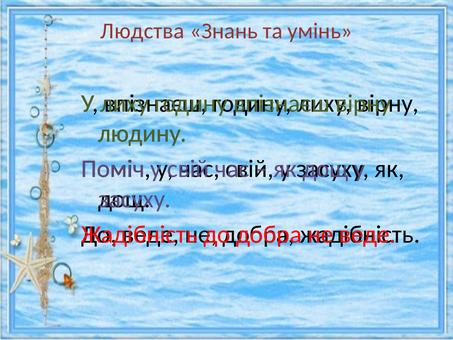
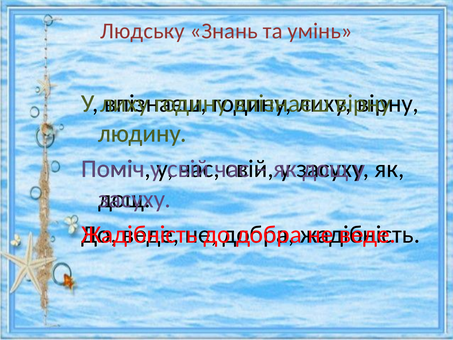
Людства: Людства -> Людську
